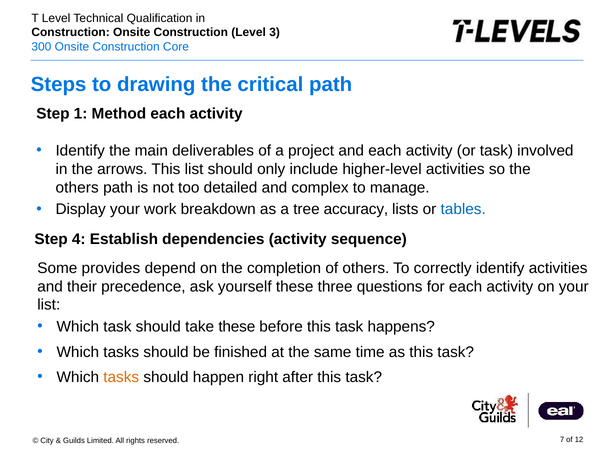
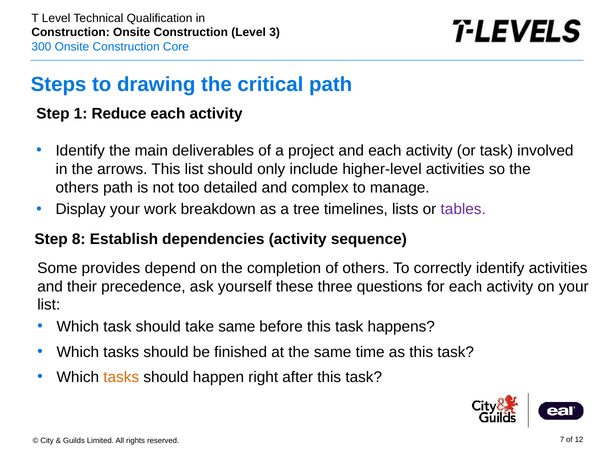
Method: Method -> Reduce
accuracy: accuracy -> timelines
tables colour: blue -> purple
4: 4 -> 8
take these: these -> same
